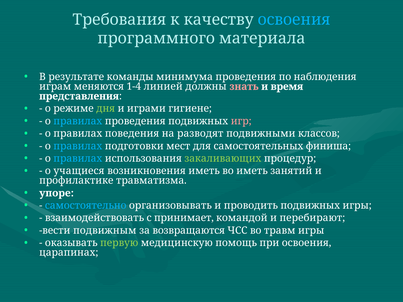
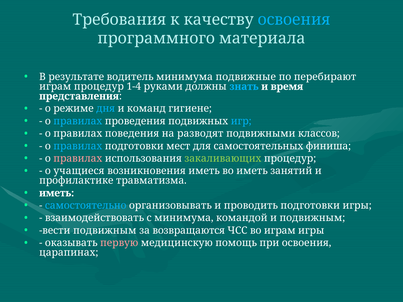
команды: команды -> водитель
минимума проведения: проведения -> подвижные
наблюдения: наблюдения -> перебирают
играм меняются: меняются -> процедур
линией: линией -> руками
знать colour: pink -> light blue
дня colour: light green -> light blue
играми: играми -> команд
игр colour: pink -> light blue
правилах at (78, 159) colour: light blue -> pink
упоре at (57, 193): упоре -> иметь
проводить подвижных: подвижных -> подготовки
с принимает: принимает -> минимума
и перебирают: перебирают -> подвижным
во травм: травм -> играм
первую colour: light green -> pink
